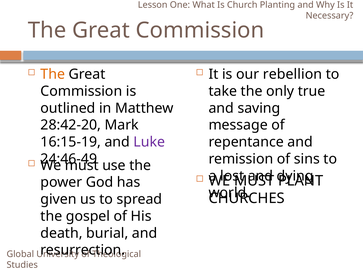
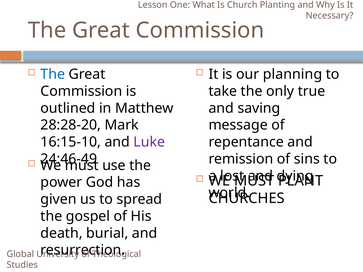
The at (53, 74) colour: orange -> blue
rebellion: rebellion -> planning
28:42-20: 28:42-20 -> 28:28-20
16:15-19: 16:15-19 -> 16:15-10
